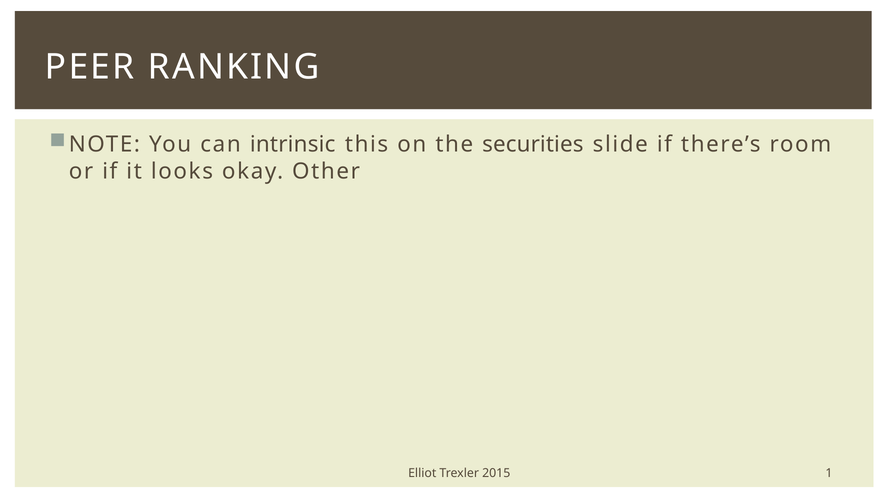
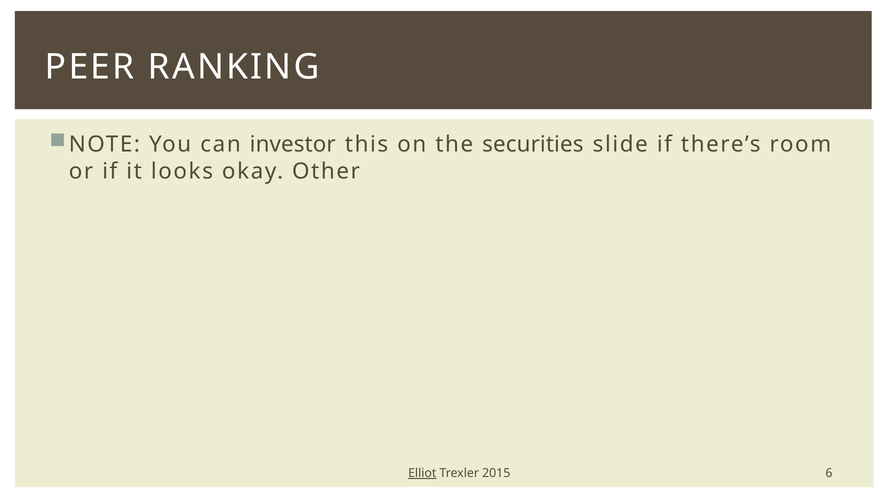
intrinsic: intrinsic -> investor
Elliot underline: none -> present
1: 1 -> 6
